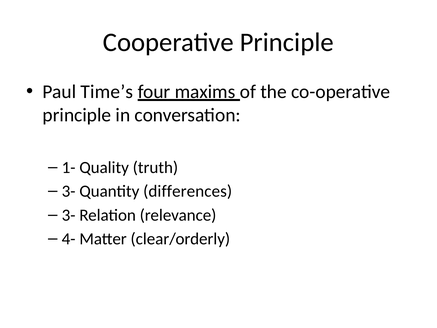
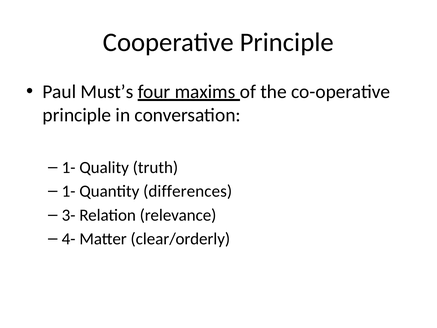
Time’s: Time’s -> Must’s
3- at (69, 191): 3- -> 1-
